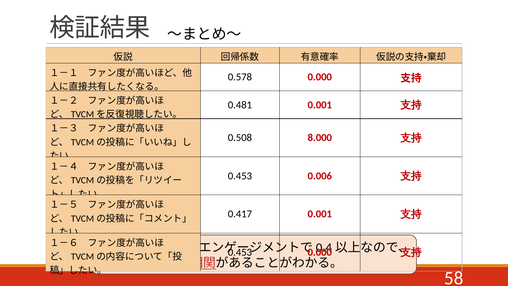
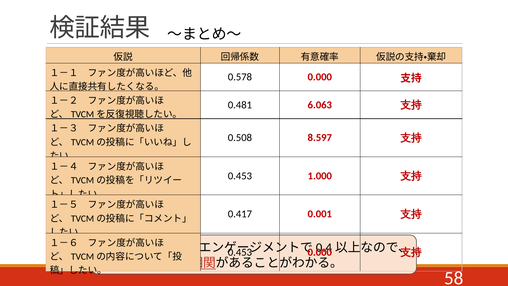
0.481 0.001: 0.001 -> 6.063
8.000: 8.000 -> 8.597
0.006: 0.006 -> 1.000
